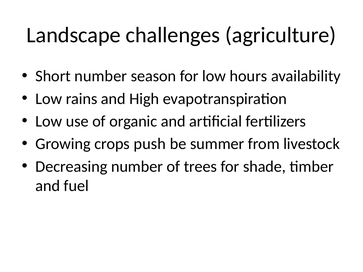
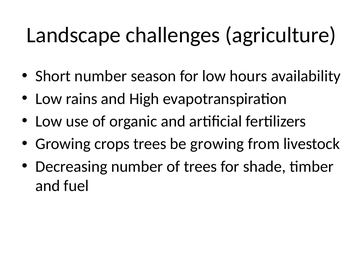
crops push: push -> trees
be summer: summer -> growing
